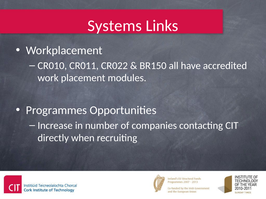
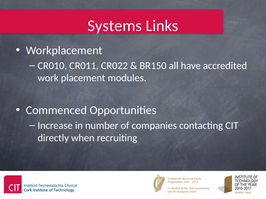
Programmes: Programmes -> Commenced
